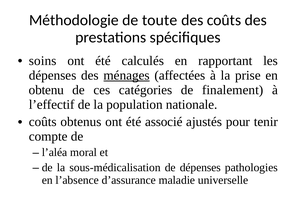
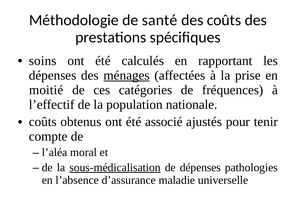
toute: toute -> santé
obtenu: obtenu -> moitié
finalement: finalement -> fréquences
sous-médicalisation underline: none -> present
